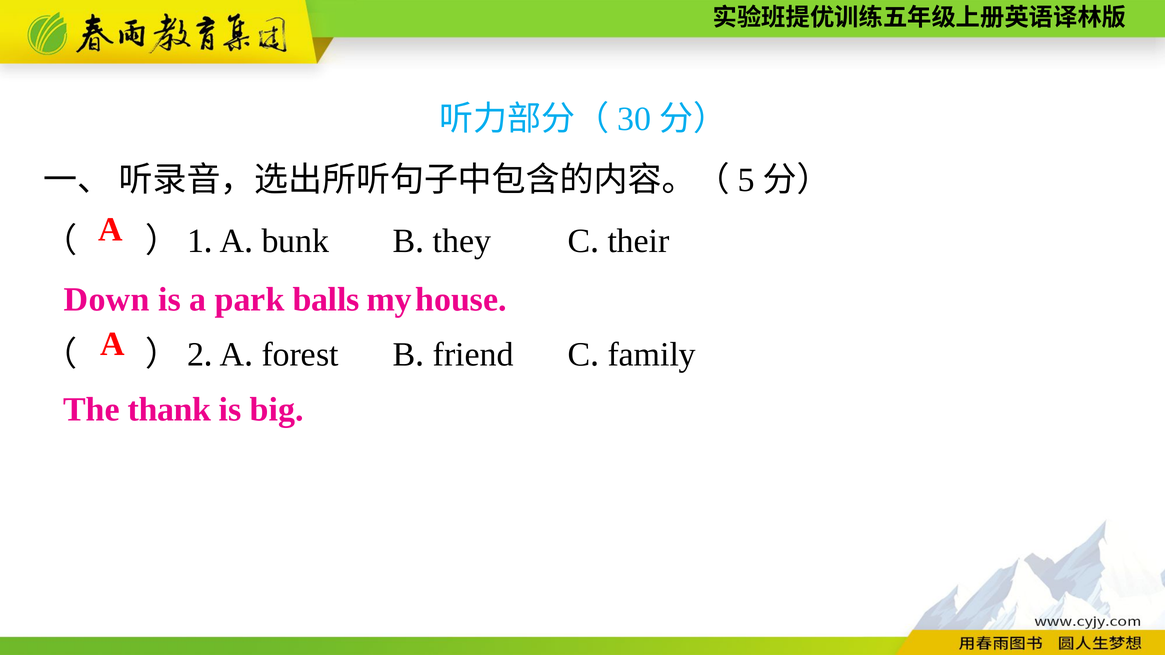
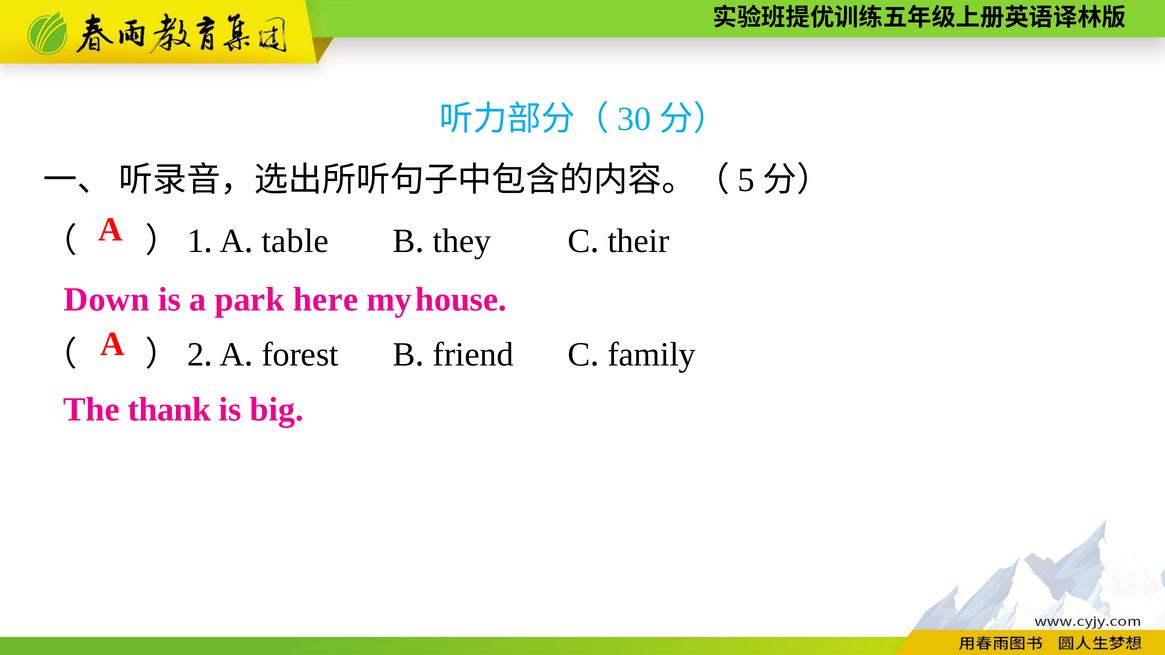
bunk: bunk -> table
balls: balls -> here
